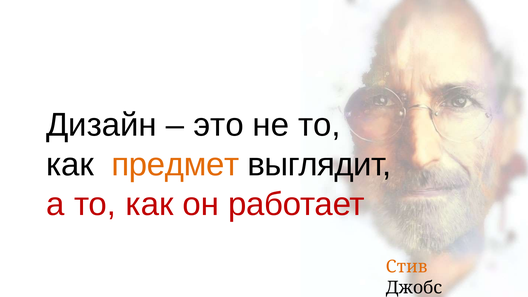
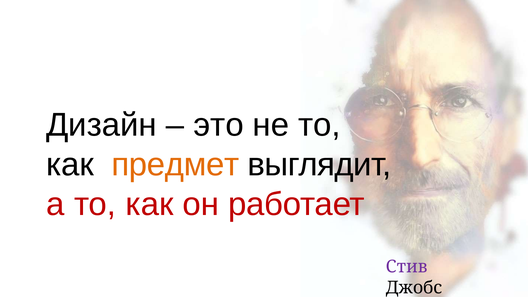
Стив colour: orange -> purple
